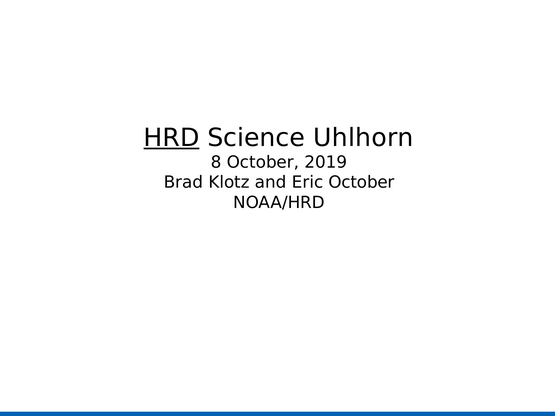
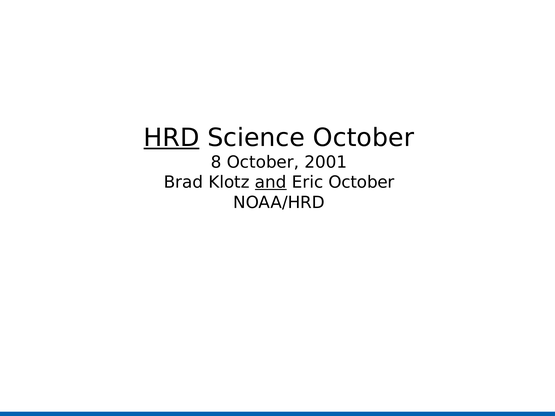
Science Uhlhorn: Uhlhorn -> October
2019: 2019 -> 2001
and underline: none -> present
